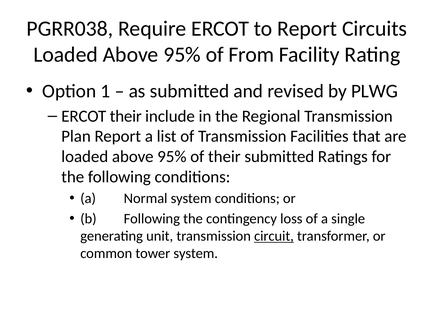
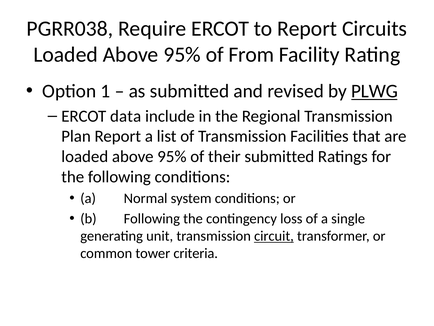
PLWG underline: none -> present
ERCOT their: their -> data
tower system: system -> criteria
